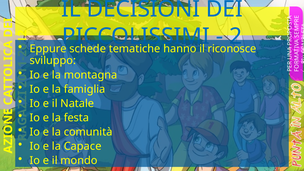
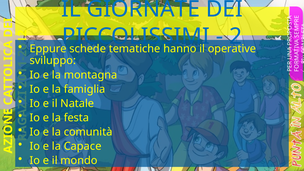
DECISIONI: DECISIONI -> GIORNATE
riconosce: riconosce -> operative
